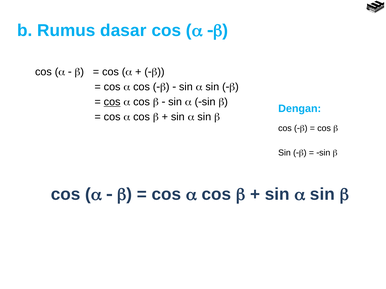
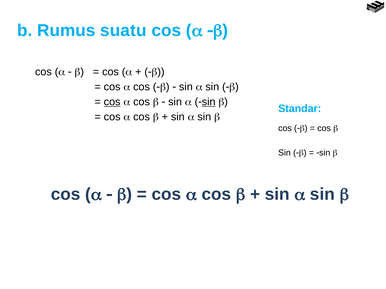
dasar: dasar -> suatu
sin at (209, 102) underline: none -> present
Dengan: Dengan -> Standar
